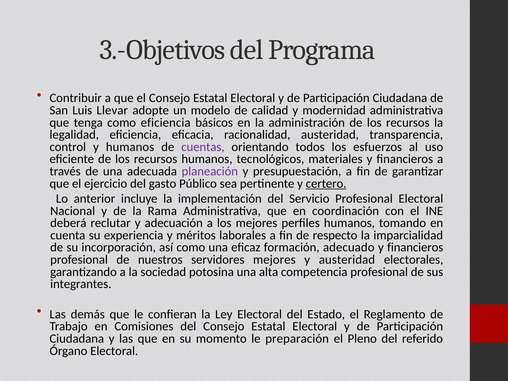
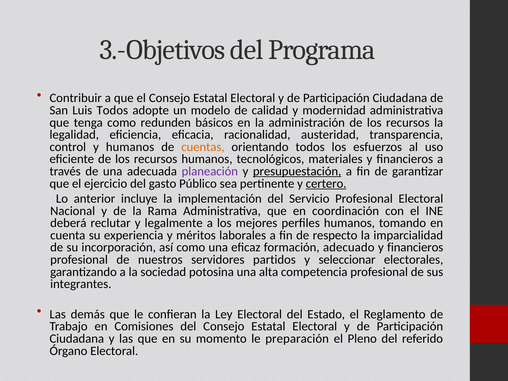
Luis Llevar: Llevar -> Todos
como eficiencia: eficiencia -> redunden
cuentas colour: purple -> orange
presupuestación underline: none -> present
adecuación: adecuación -> legalmente
servidores mejores: mejores -> partidos
y austeridad: austeridad -> seleccionar
